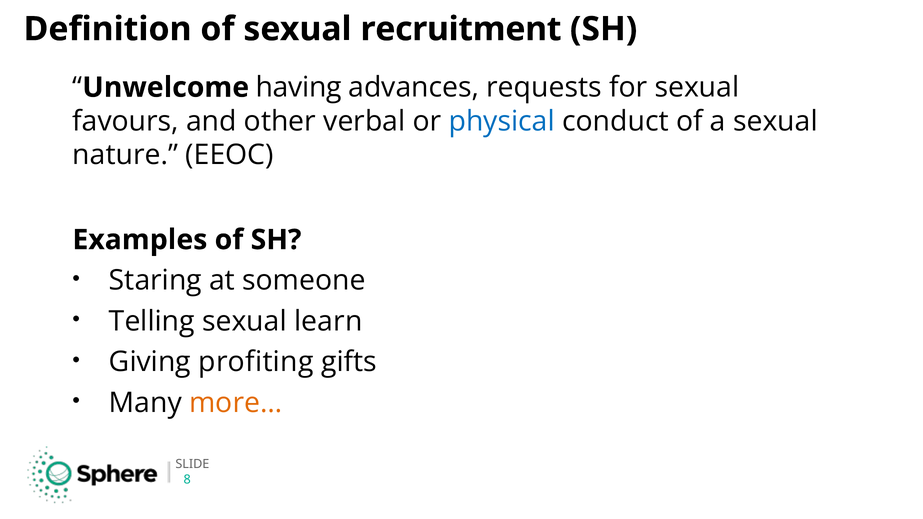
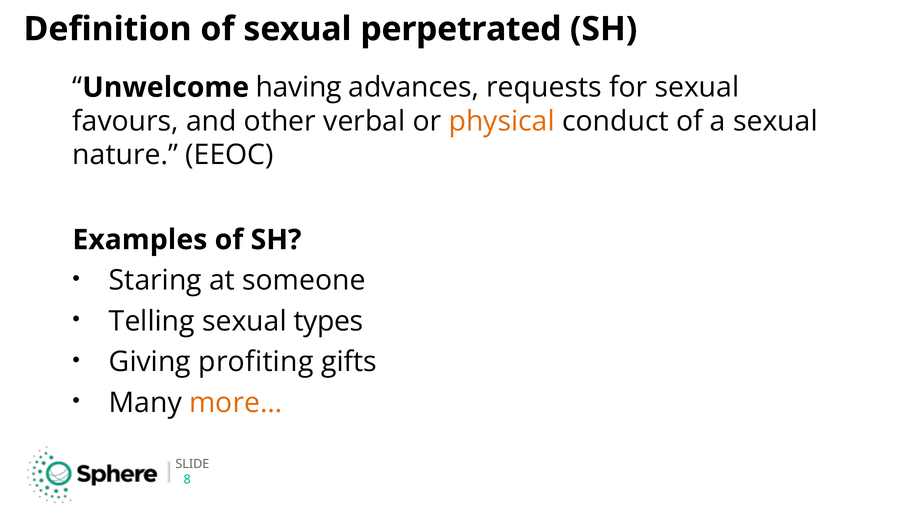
recruitment: recruitment -> perpetrated
physical colour: blue -> orange
learn: learn -> types
